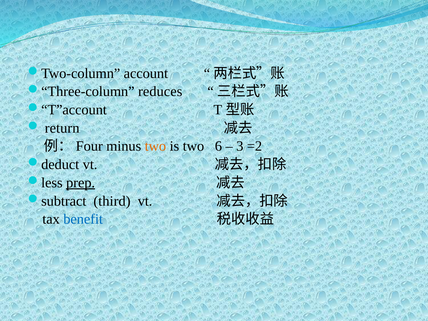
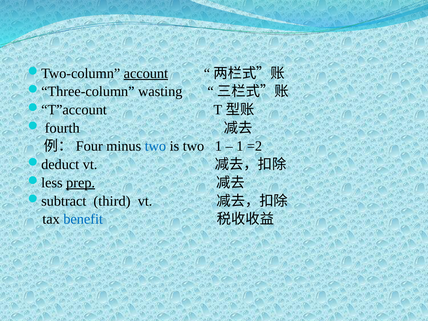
account underline: none -> present
reduces: reduces -> wasting
return: return -> fourth
two at (155, 146) colour: orange -> blue
two 6: 6 -> 1
3 at (240, 146): 3 -> 1
